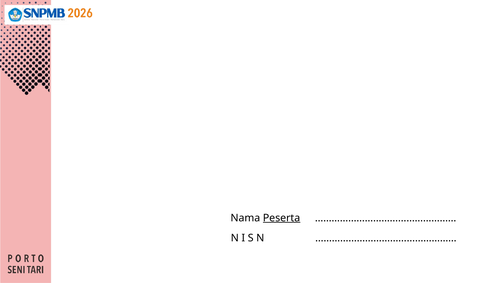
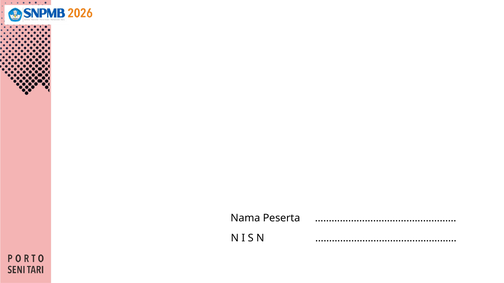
Peserta underline: present -> none
